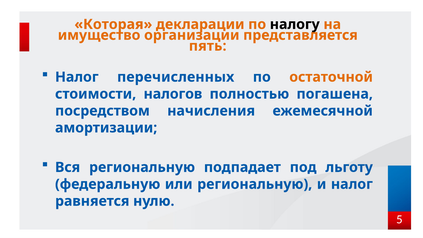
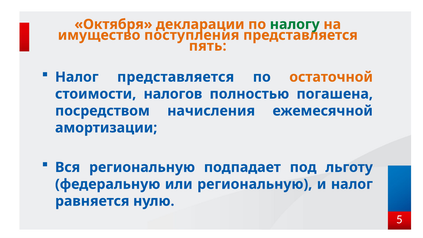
Которая: Которая -> Октября
налогу colour: black -> green
организации: организации -> поступления
Налог перечисленных: перечисленных -> представляется
